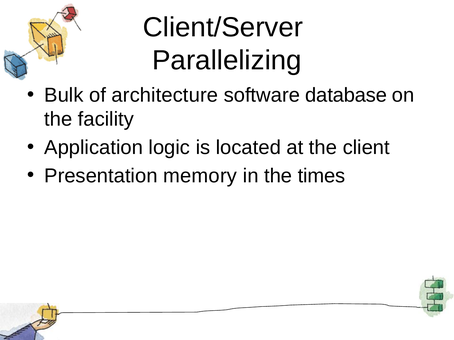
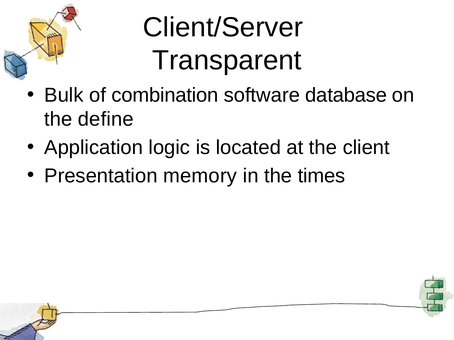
Parallelizing: Parallelizing -> Transparent
architecture: architecture -> combination
facility: facility -> define
